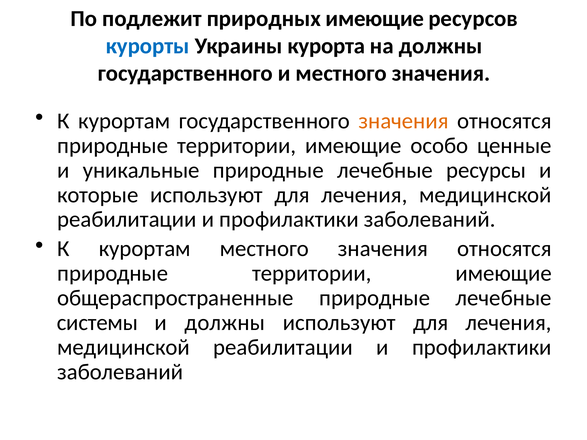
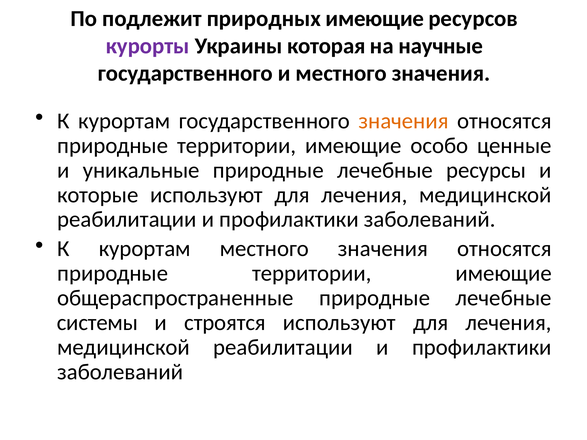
курорты colour: blue -> purple
курорта: курорта -> которая
на должны: должны -> научные
и должны: должны -> строятся
